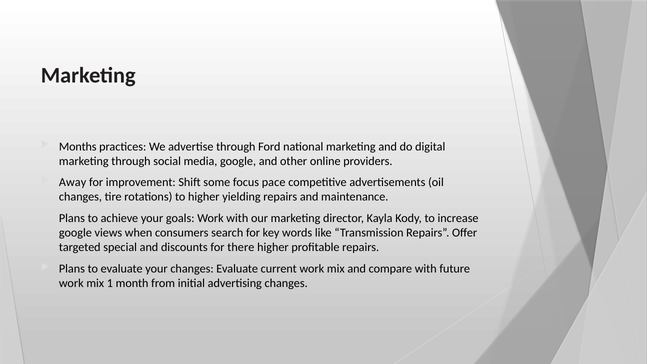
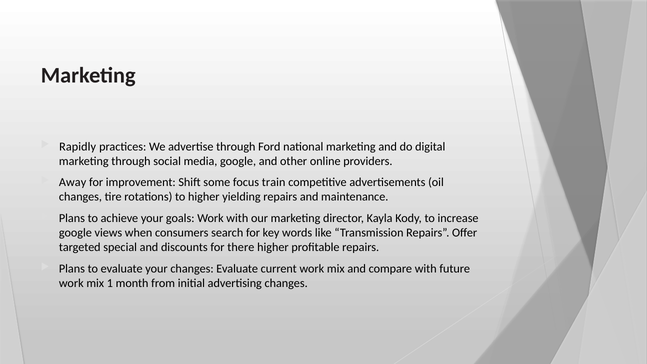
Months: Months -> Rapidly
pace: pace -> train
